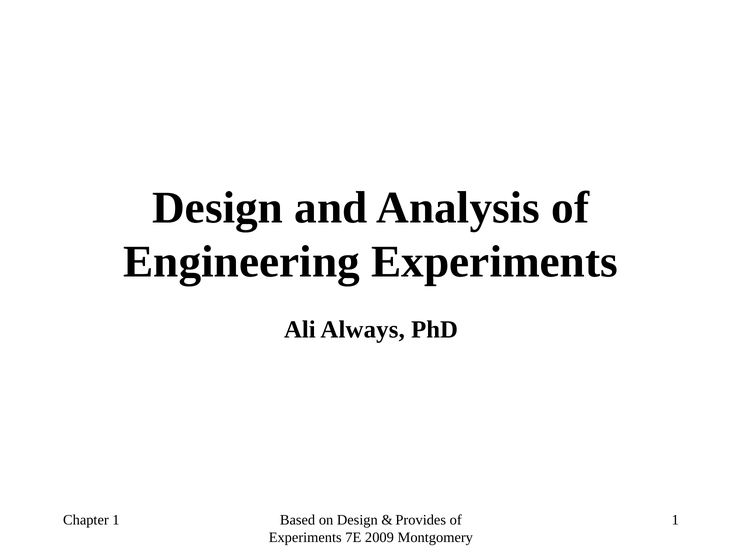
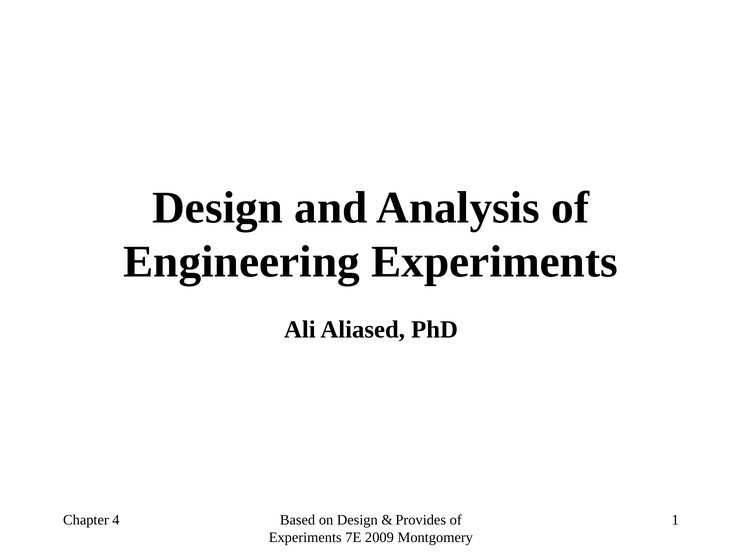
Always: Always -> Aliased
Chapter 1: 1 -> 4
